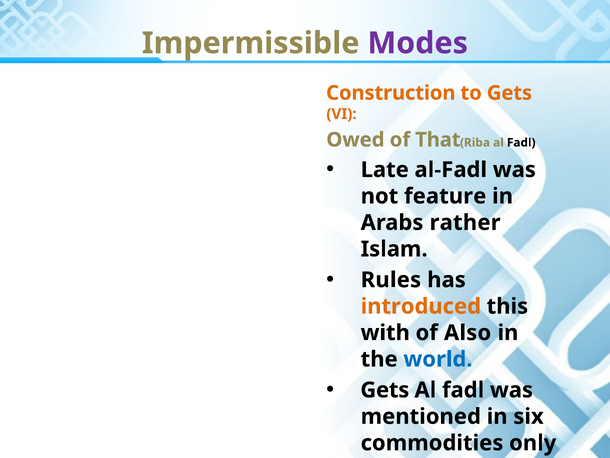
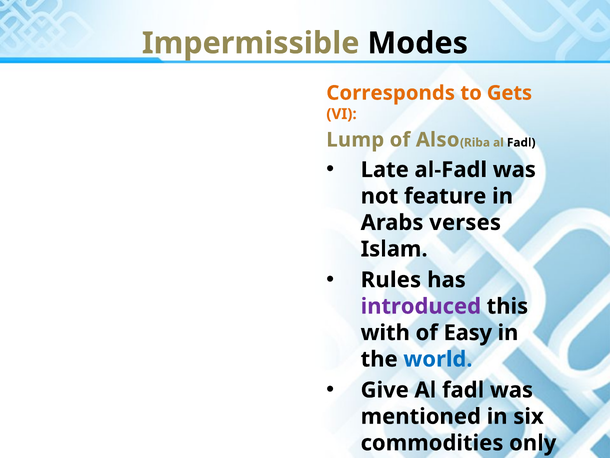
Modes colour: purple -> black
Construction: Construction -> Corresponds
Owed: Owed -> Lump
That: That -> Also
rather: rather -> verses
introduced colour: orange -> purple
Also: Also -> Easy
Gets at (385, 390): Gets -> Give
